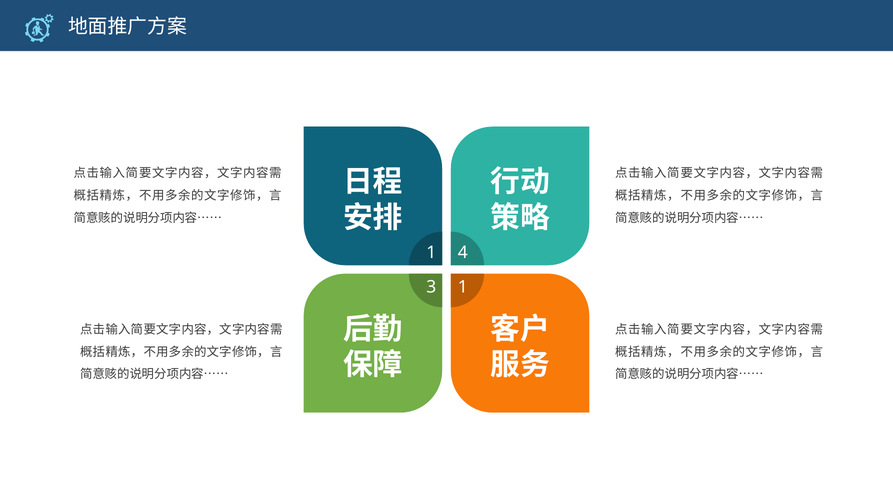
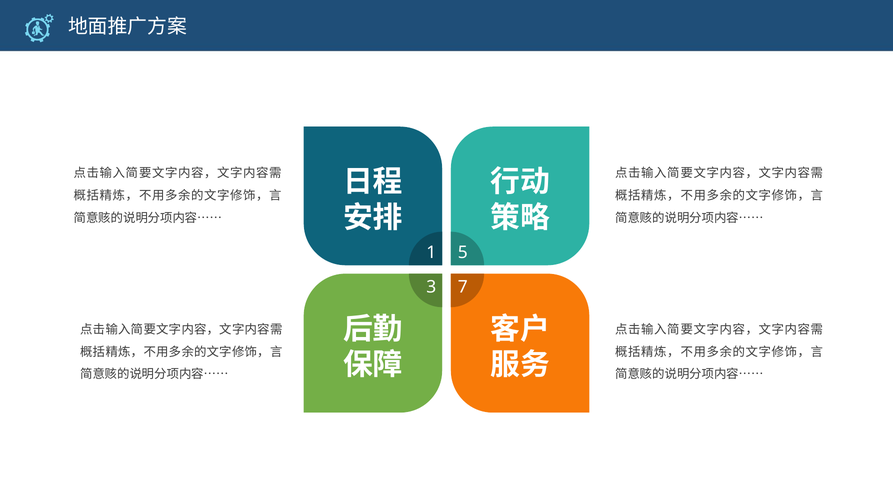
4: 4 -> 5
3 1: 1 -> 7
